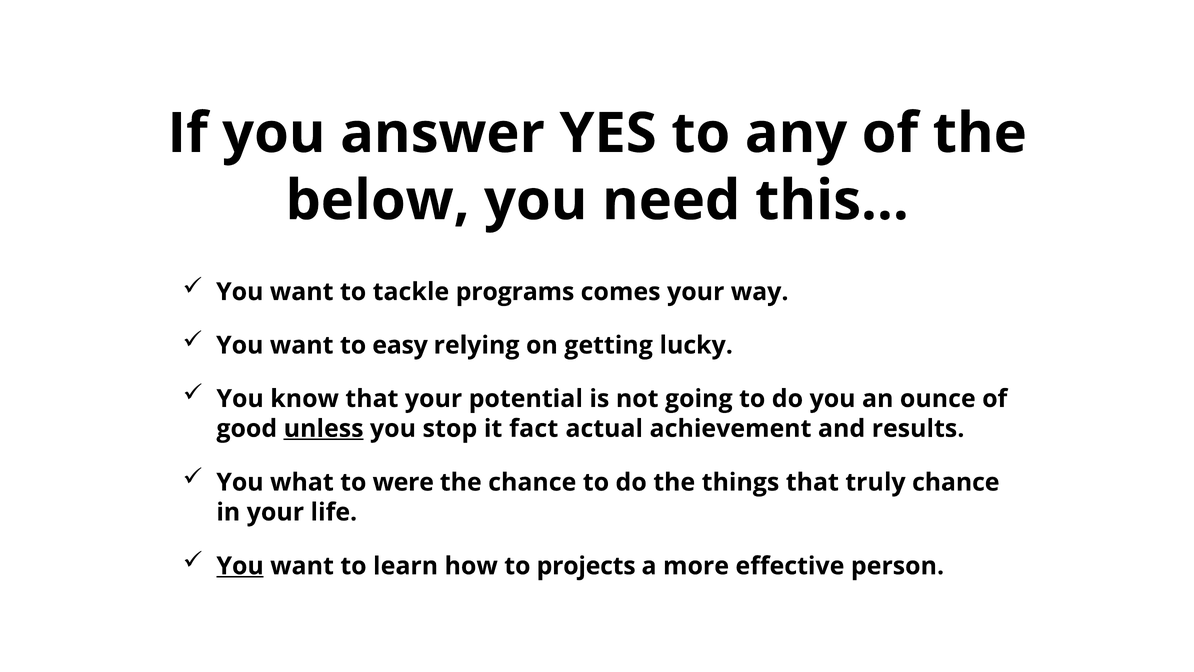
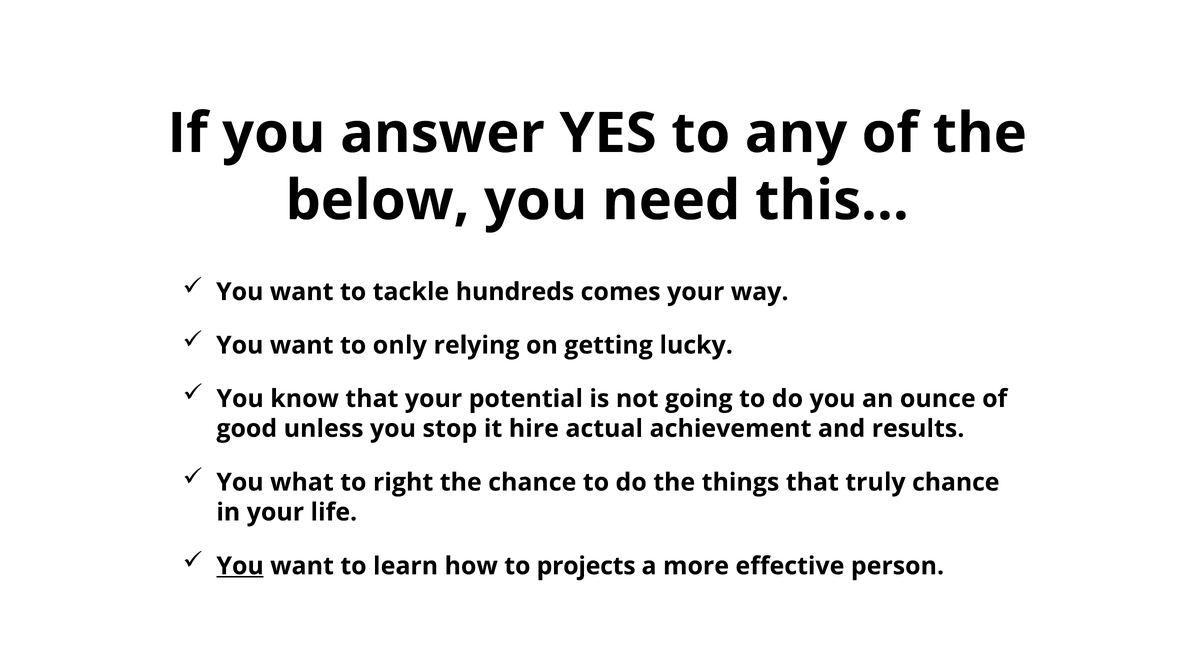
programs: programs -> hundreds
easy: easy -> only
unless underline: present -> none
fact: fact -> hire
were: were -> right
